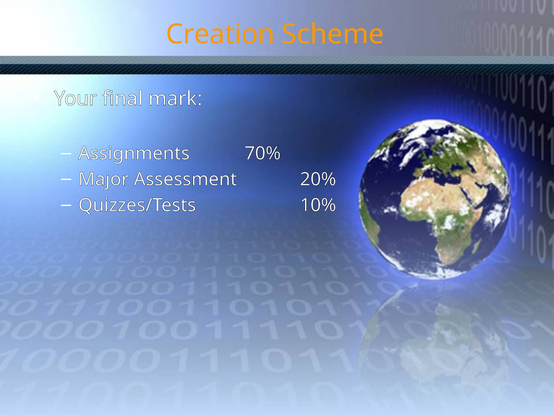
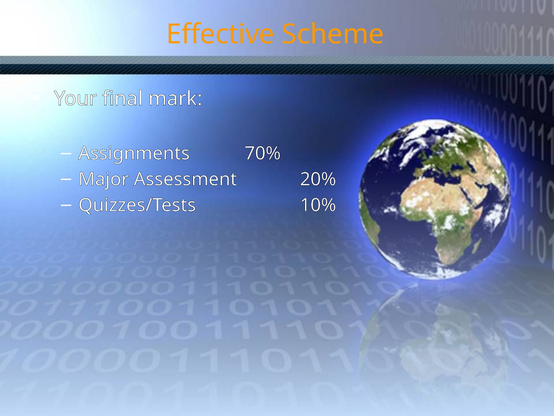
Creation: Creation -> Effective
